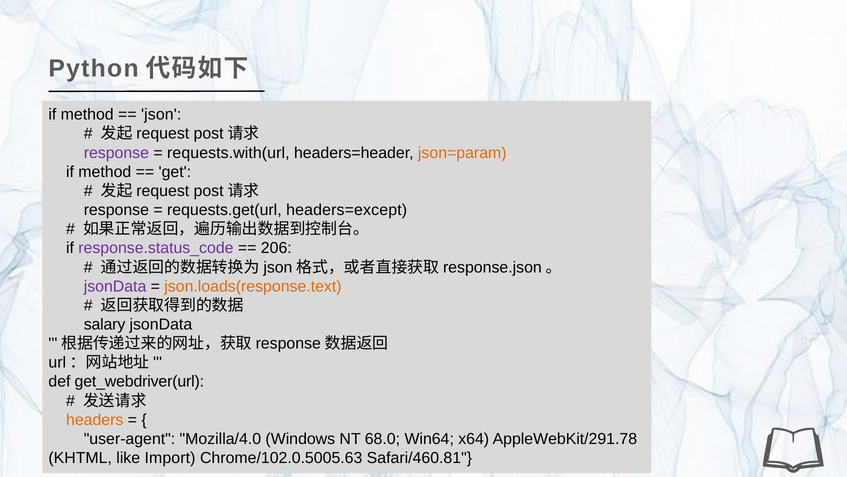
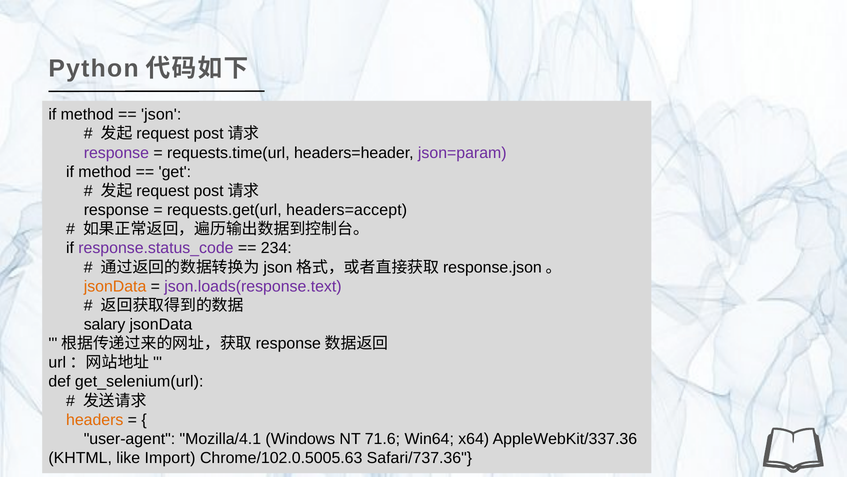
requests.with(url: requests.with(url -> requests.time(url
json=param colour: orange -> purple
headers=except: headers=except -> headers=accept
206: 206 -> 234
jsonData at (115, 286) colour: purple -> orange
json.loads(response.text colour: orange -> purple
get_webdriver(url: get_webdriver(url -> get_selenium(url
Mozilla/4.0: Mozilla/4.0 -> Mozilla/4.1
68.0: 68.0 -> 71.6
AppleWebKit/291.78: AppleWebKit/291.78 -> AppleWebKit/337.36
Safari/460.81: Safari/460.81 -> Safari/737.36
